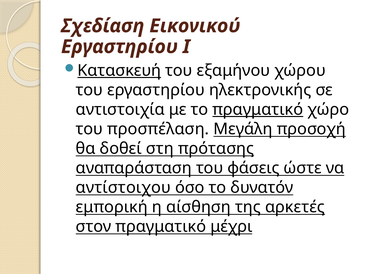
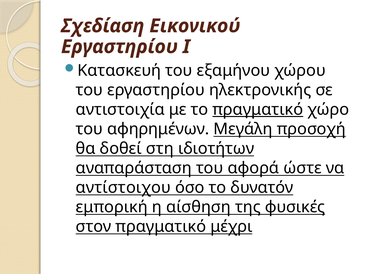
Κατασκευή underline: present -> none
προσπέλαση: προσπέλαση -> αφηρημένων
πρότασης: πρότασης -> ιδιοτήτων
φάσεις: φάσεις -> αφορά
αρκετές: αρκετές -> φυσικές
